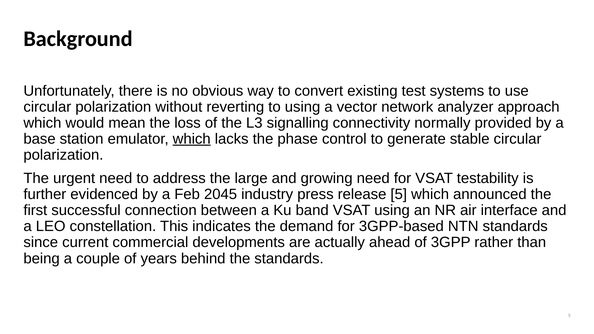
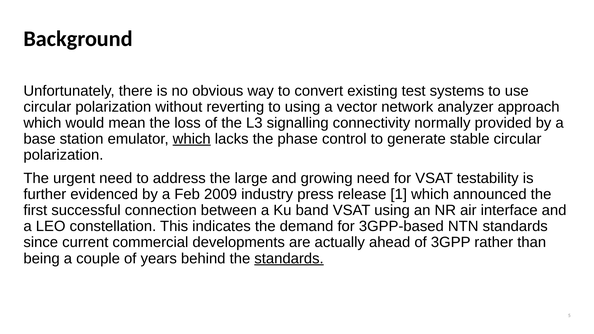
2045: 2045 -> 2009
release 5: 5 -> 1
standards at (289, 258) underline: none -> present
